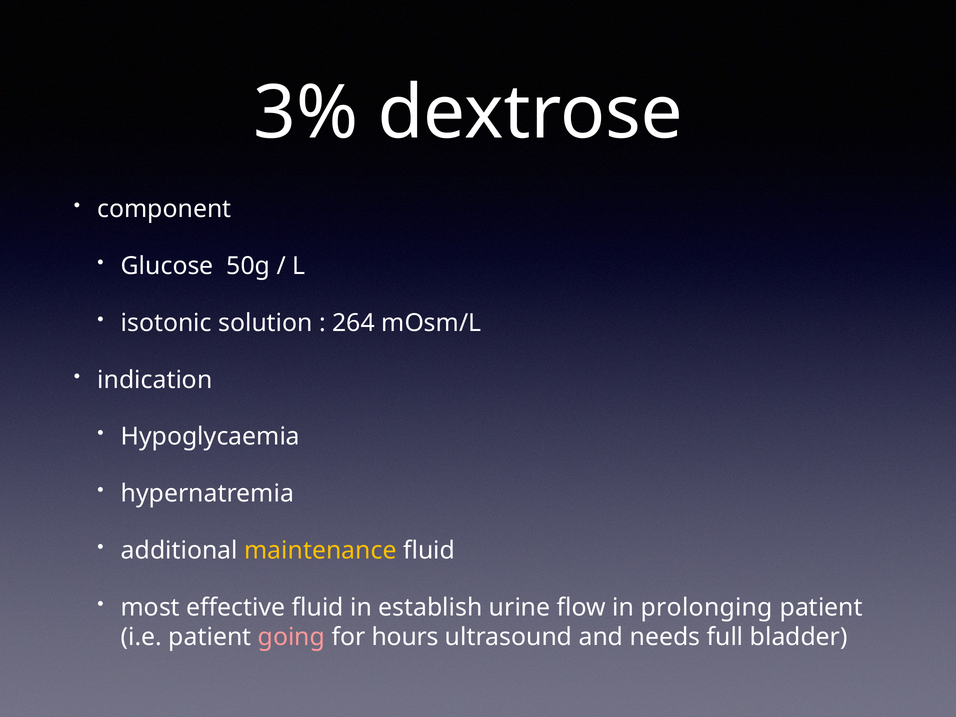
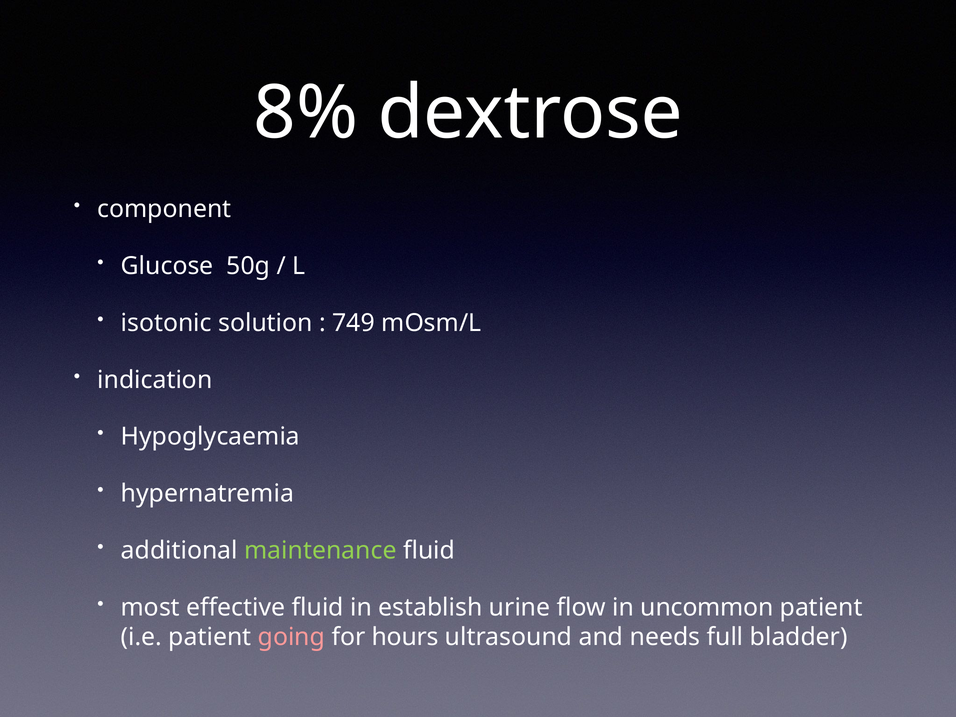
3%: 3% -> 8%
264: 264 -> 749
maintenance colour: yellow -> light green
prolonging: prolonging -> uncommon
